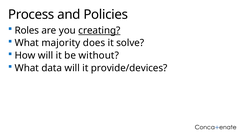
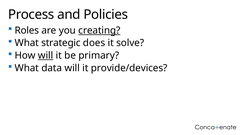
majority: majority -> strategic
will at (46, 55) underline: none -> present
without: without -> primary
